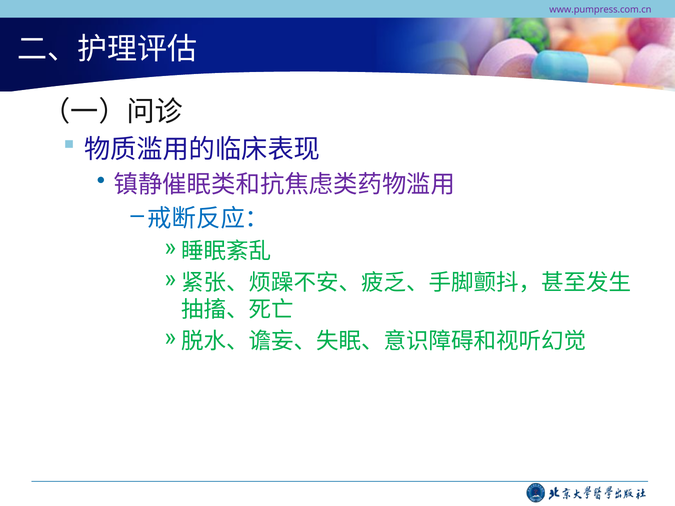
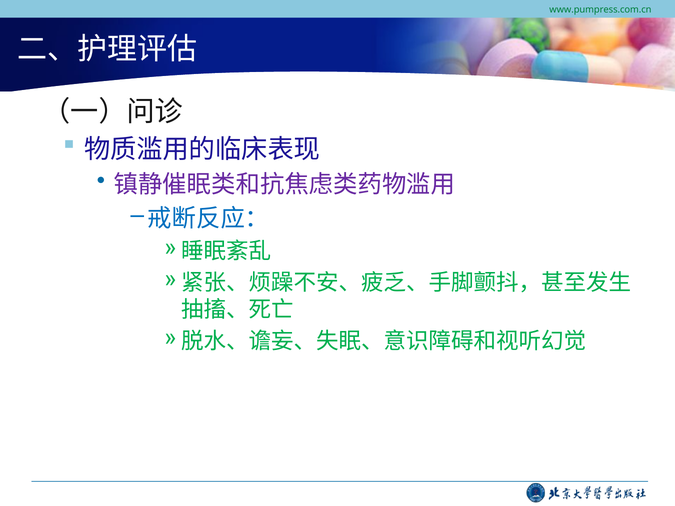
www.pumpress.com.cn colour: purple -> green
